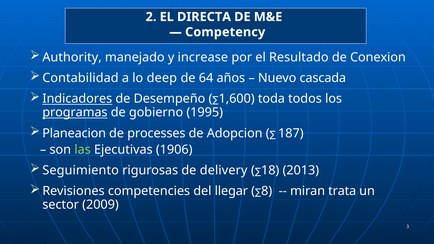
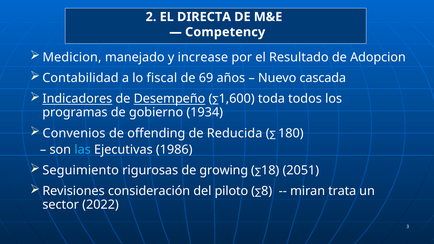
Authority: Authority -> Medicion
Conexion: Conexion -> Adopcion
deep: deep -> fiscal
64: 64 -> 69
Desempeño underline: none -> present
programas underline: present -> none
1995: 1995 -> 1934
Planeacion: Planeacion -> Convenios
processes: processes -> offending
Adopcion: Adopcion -> Reducida
187: 187 -> 180
las colour: light green -> light blue
1906: 1906 -> 1986
delivery: delivery -> growing
2013: 2013 -> 2051
competencies: competencies -> consideración
llegar: llegar -> piloto
2009: 2009 -> 2022
